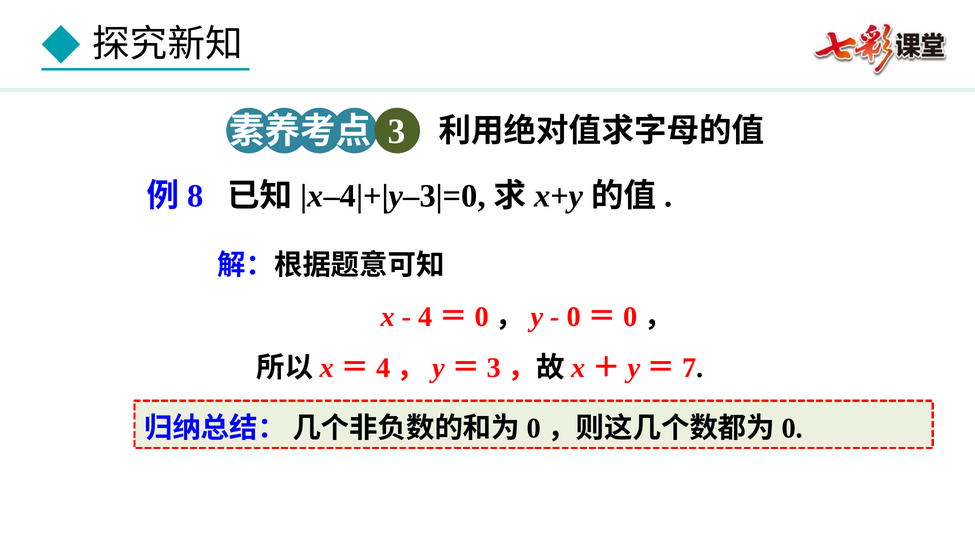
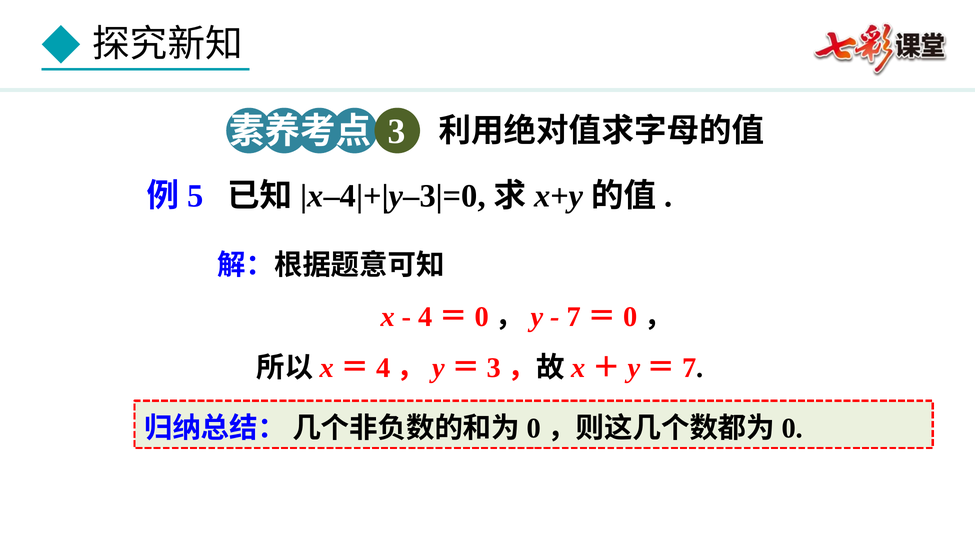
8: 8 -> 5
0 at (574, 316): 0 -> 7
